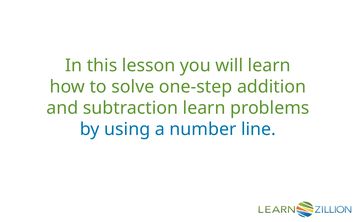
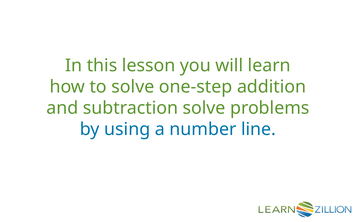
subtraction learn: learn -> solve
